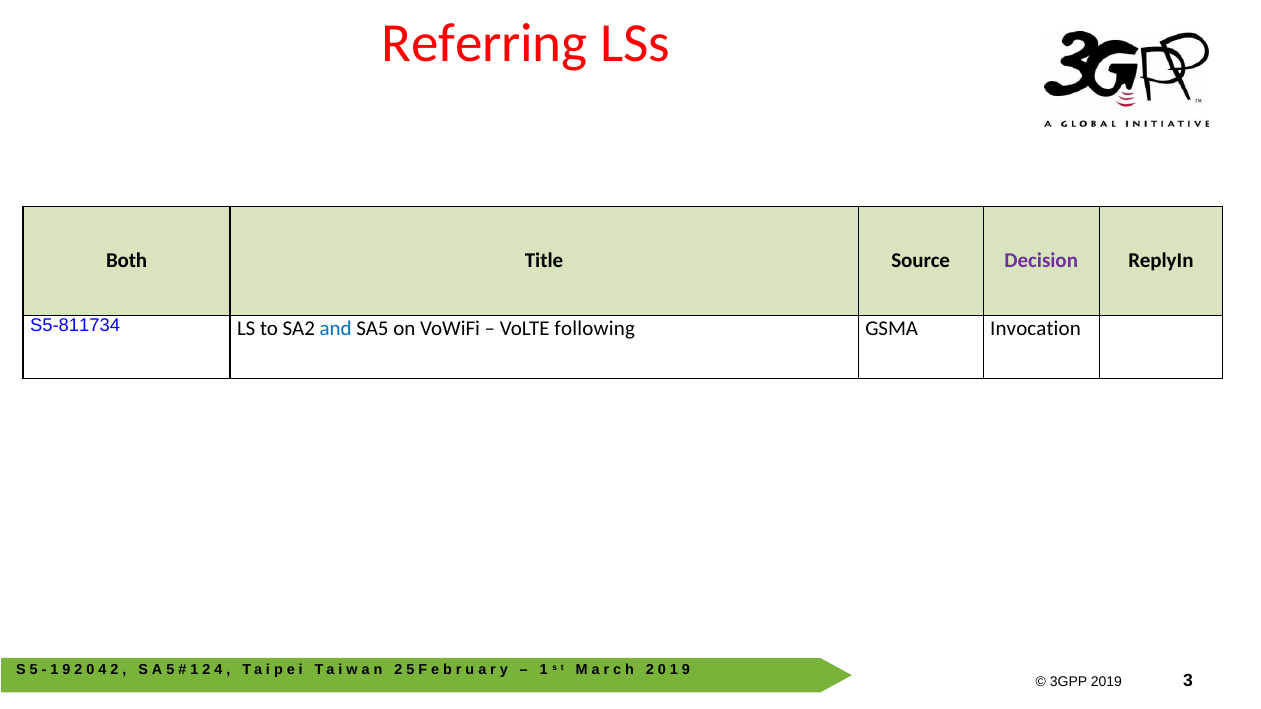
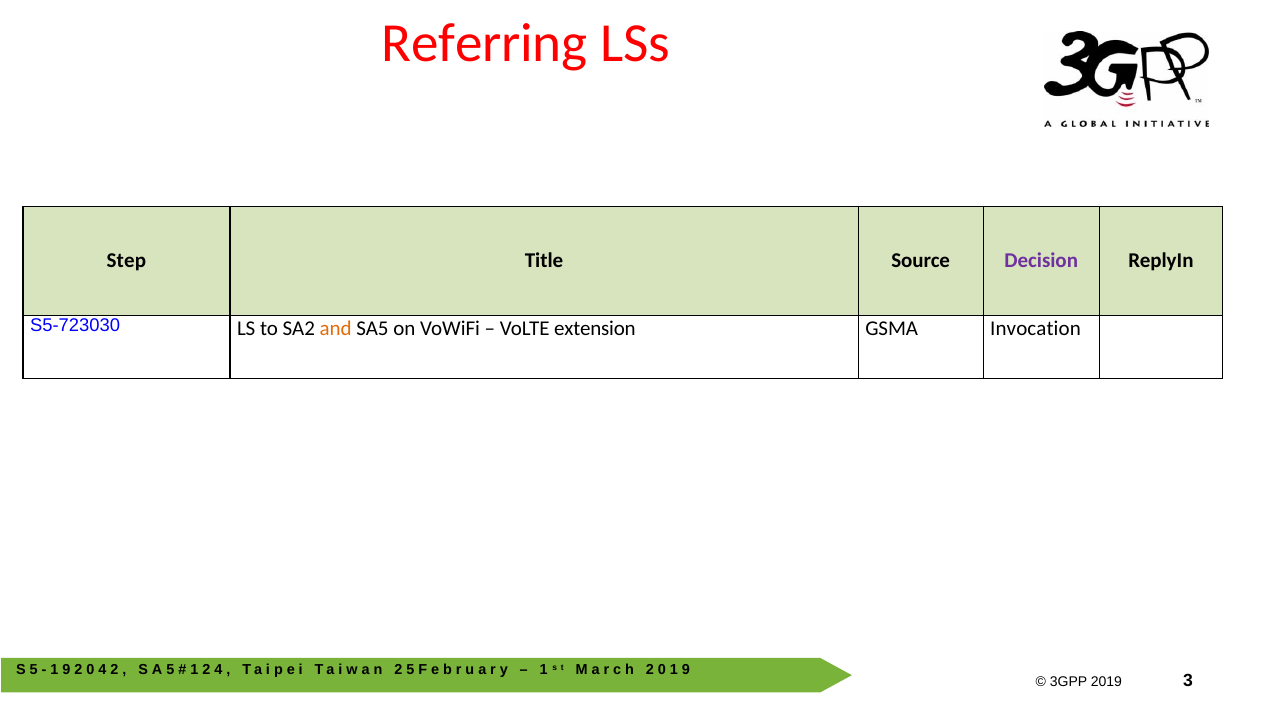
Both: Both -> Step
S5-811734: S5-811734 -> S5-723030
and colour: blue -> orange
following: following -> extension
